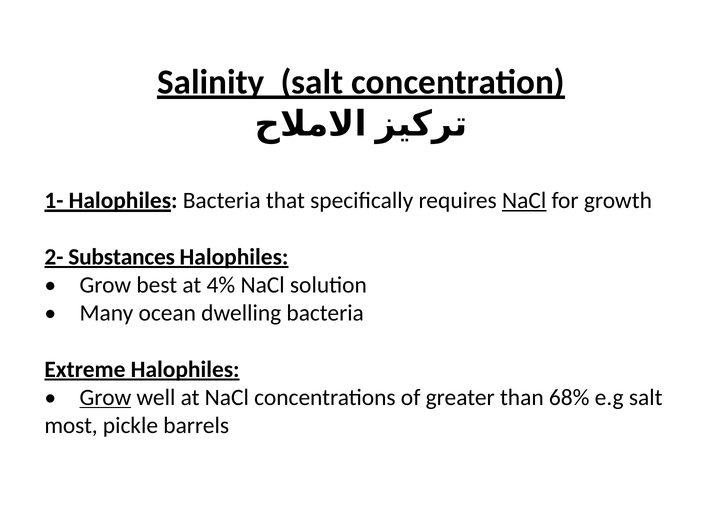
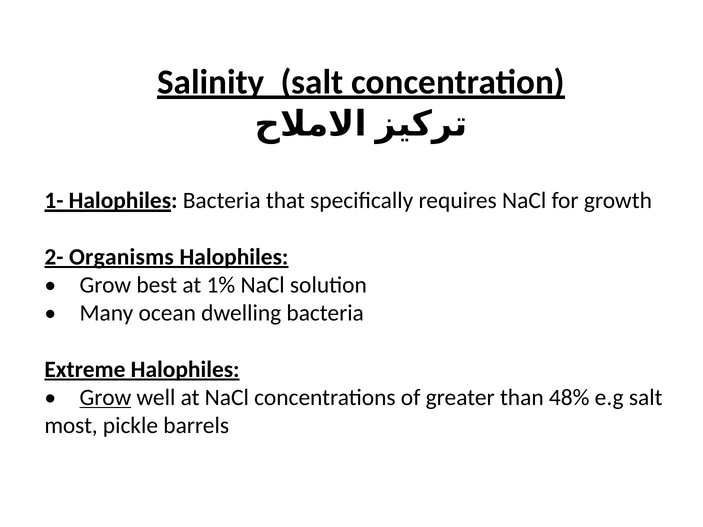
NaCl at (524, 201) underline: present -> none
Substances: Substances -> Organisms
4%: 4% -> 1%
68%: 68% -> 48%
